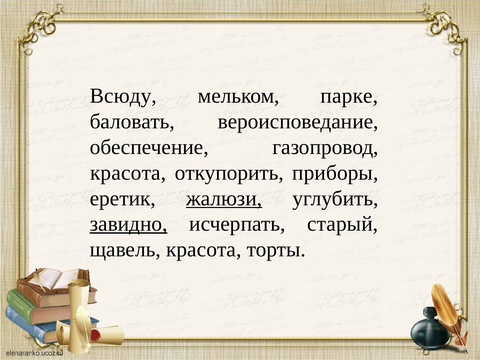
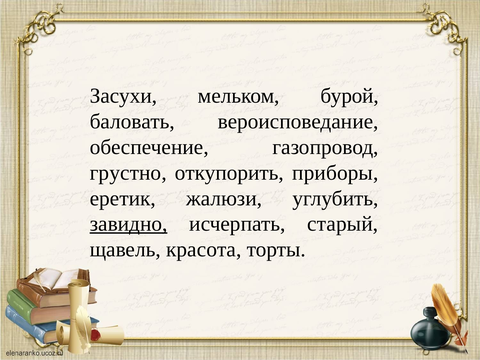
Всюду: Всюду -> Засухи
парке: парке -> бурой
красота at (128, 173): красота -> грустно
жалюзи underline: present -> none
